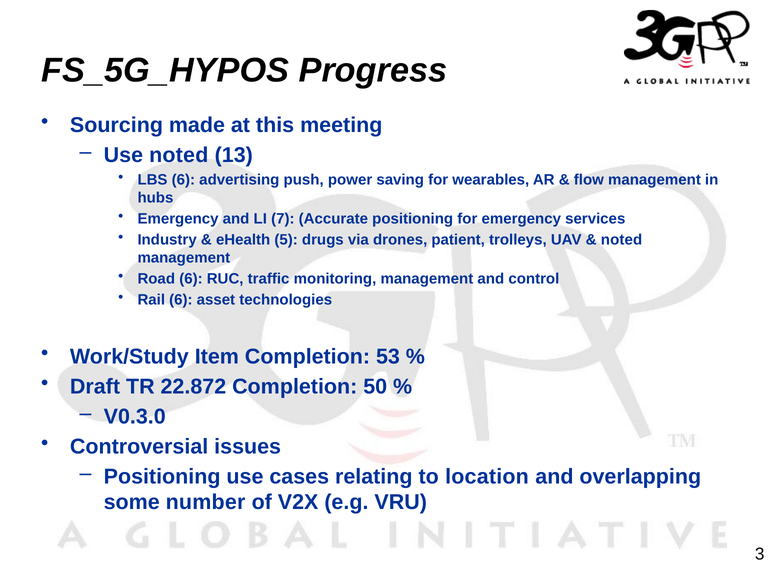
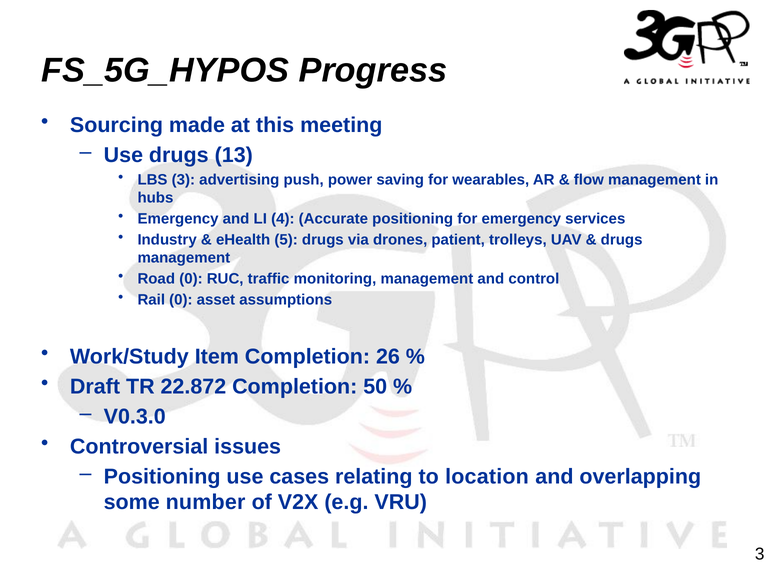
Use noted: noted -> drugs
LBS 6: 6 -> 3
7: 7 -> 4
noted at (622, 240): noted -> drugs
Road 6: 6 -> 0
Rail 6: 6 -> 0
technologies: technologies -> assumptions
53: 53 -> 26
